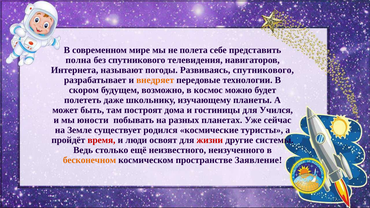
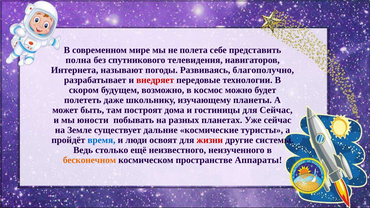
Развиваясь спутникового: спутникового -> благополучно
внедряет colour: orange -> red
для Учился: Учился -> Сейчас
родился: родился -> дальние
время colour: red -> blue
Заявление: Заявление -> Аппараты
